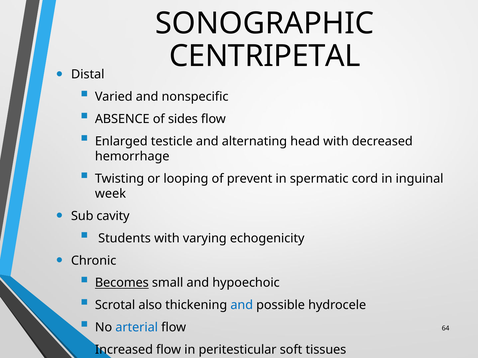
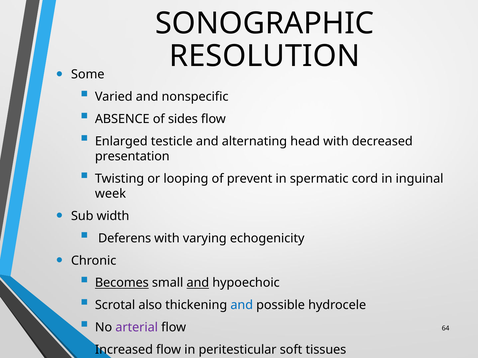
CENTRIPETAL: CENTRIPETAL -> RESOLUTION
Distal: Distal -> Some
hemorrhage: hemorrhage -> presentation
cavity: cavity -> width
Students: Students -> Deferens
and at (198, 283) underline: none -> present
arterial colour: blue -> purple
